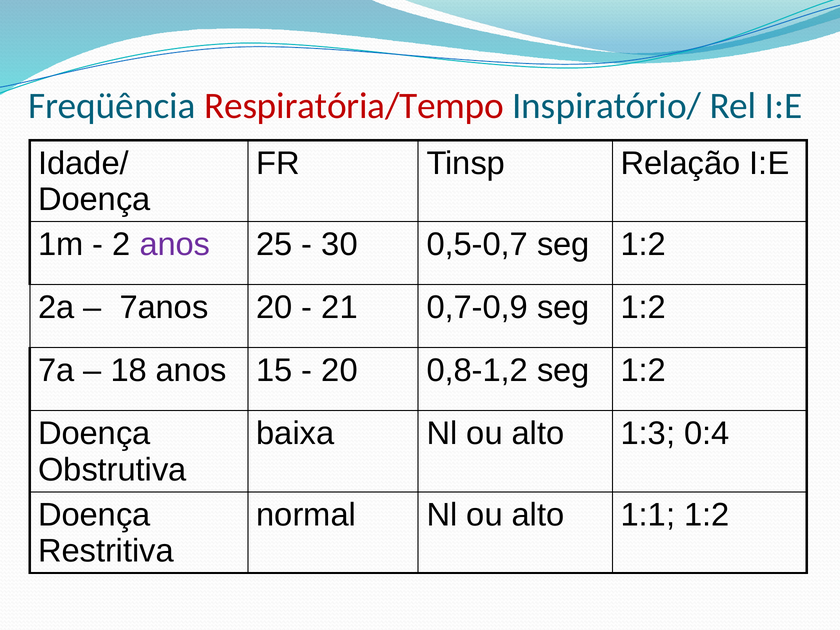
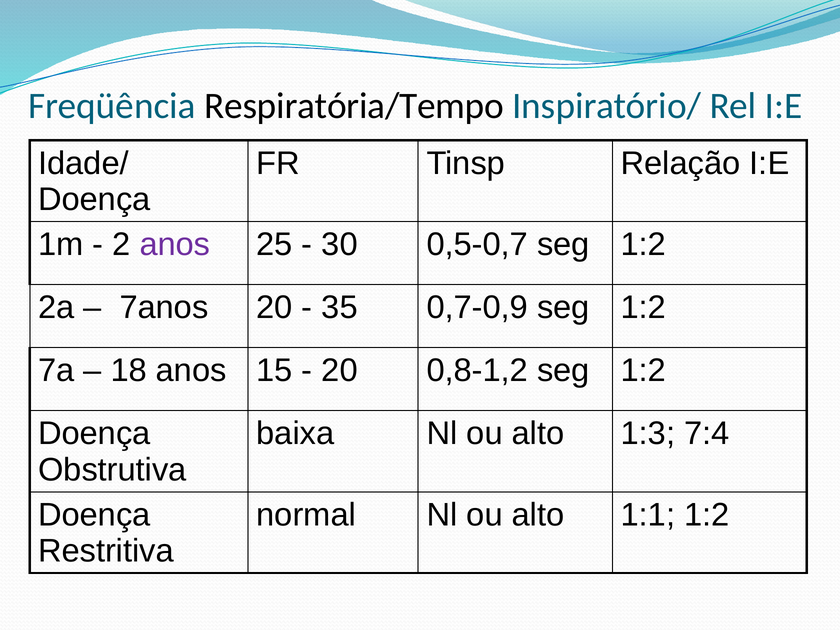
Respiratória/Tempo colour: red -> black
21: 21 -> 35
0:4: 0:4 -> 7:4
